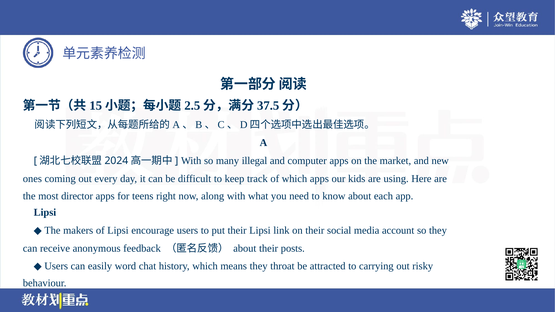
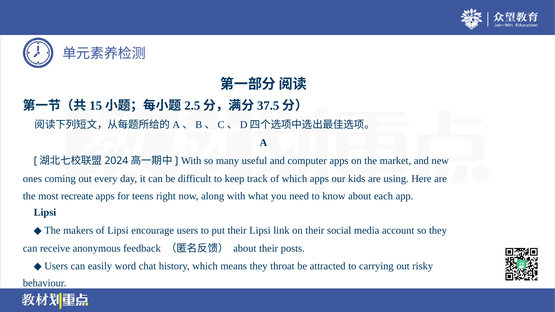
illegal: illegal -> useful
director: director -> recreate
